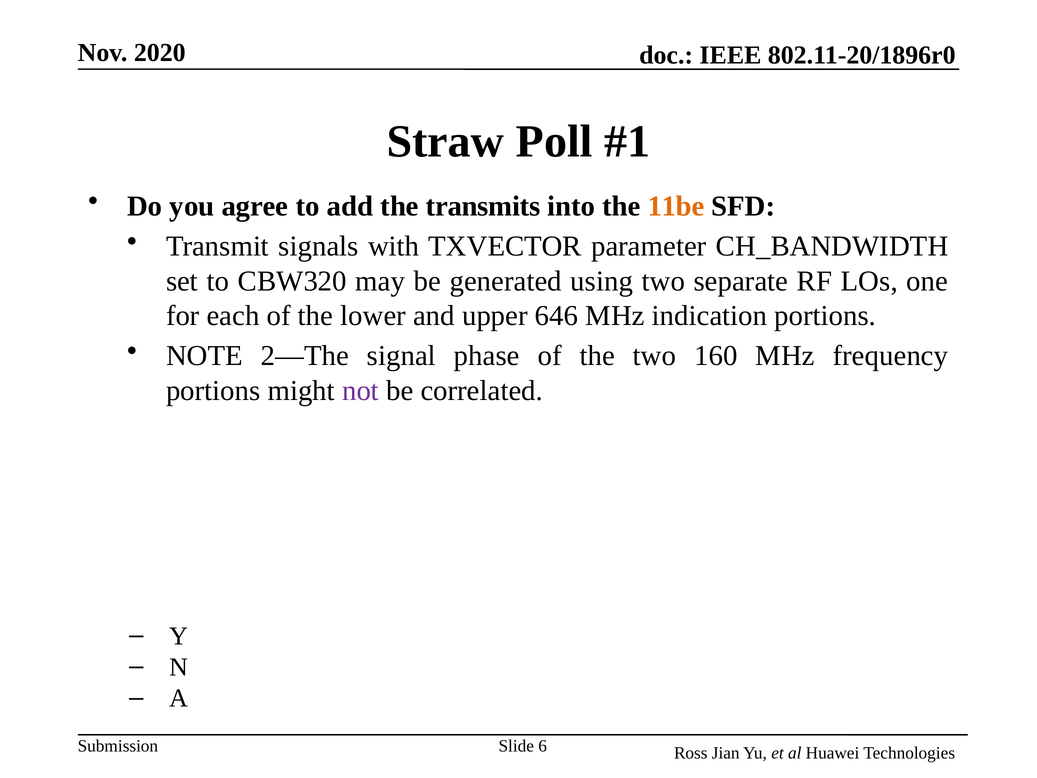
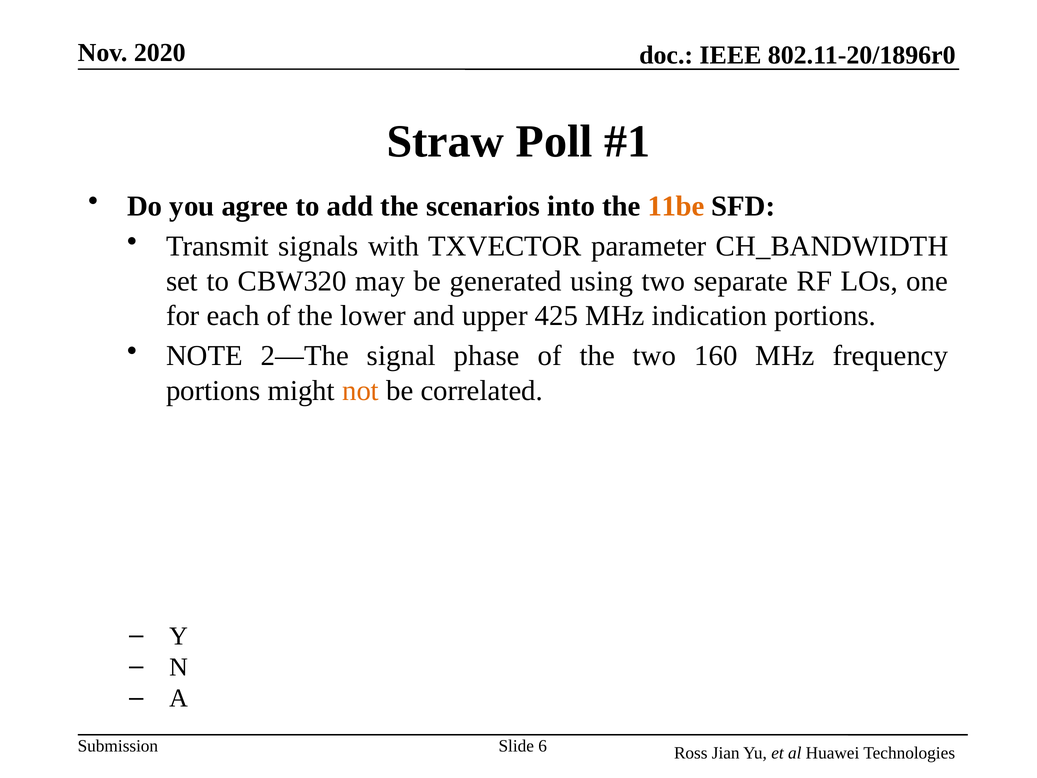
transmits: transmits -> scenarios
646: 646 -> 425
not colour: purple -> orange
